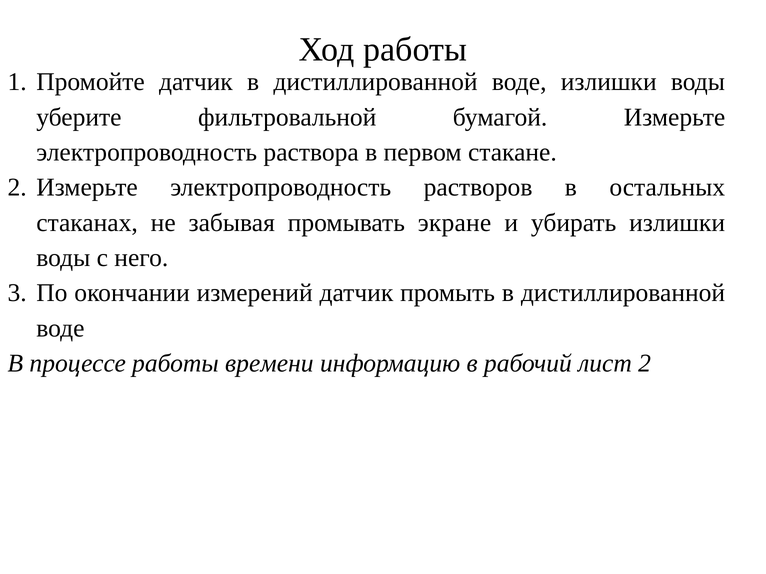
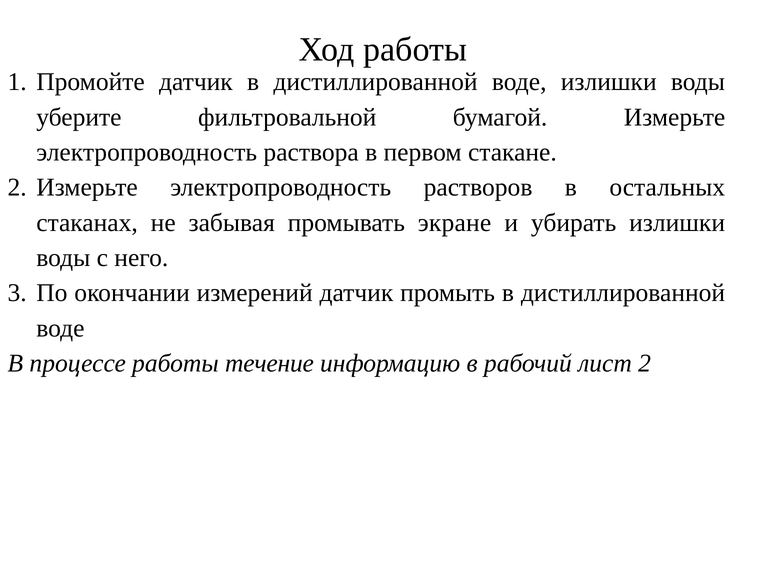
времени: времени -> течение
